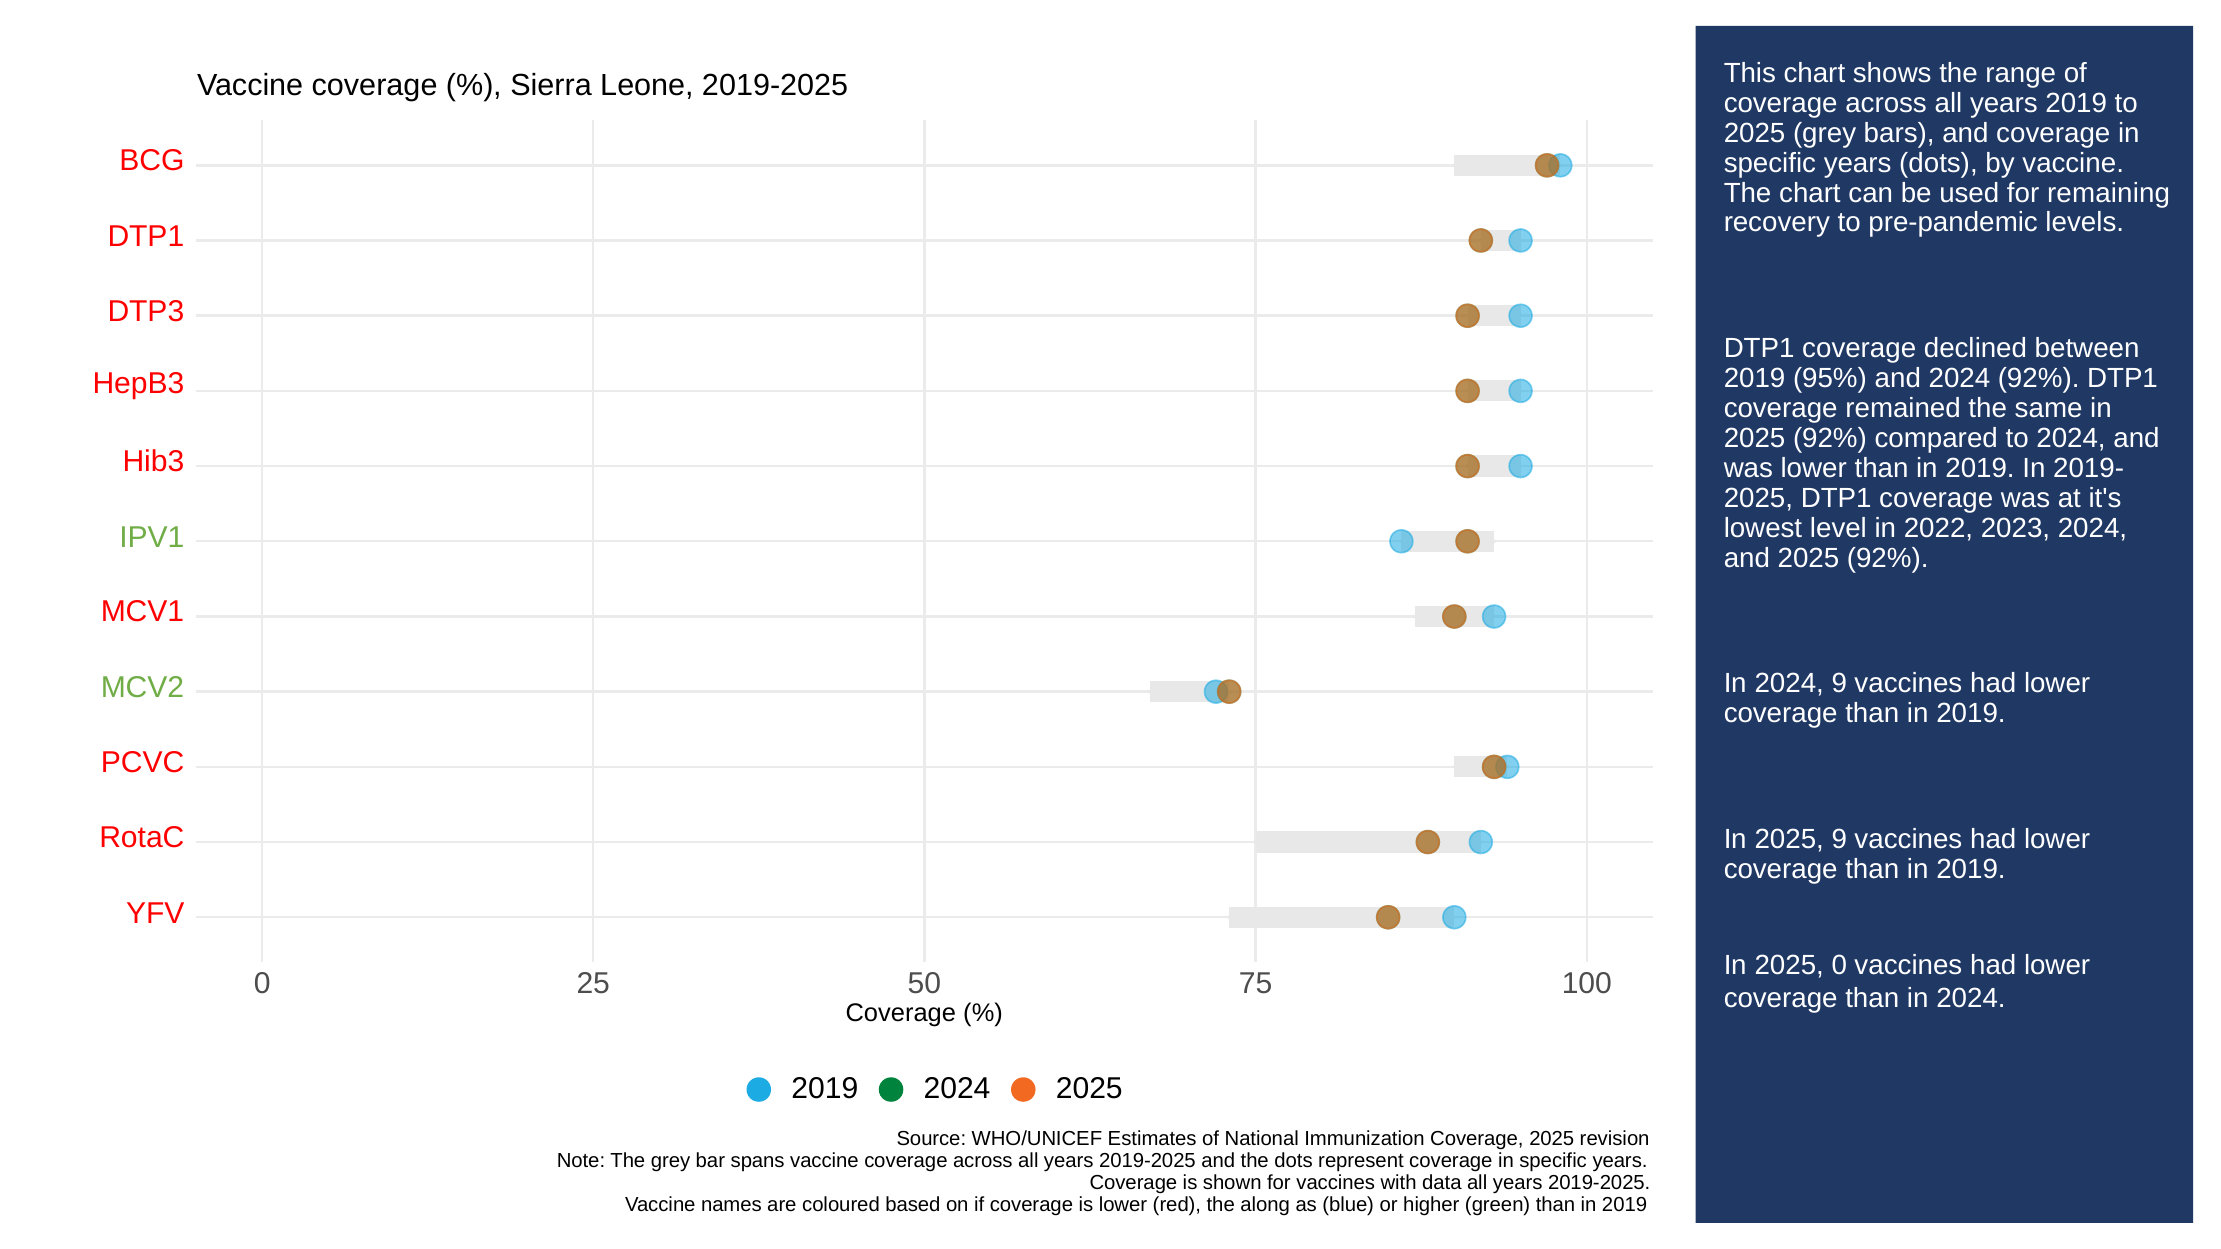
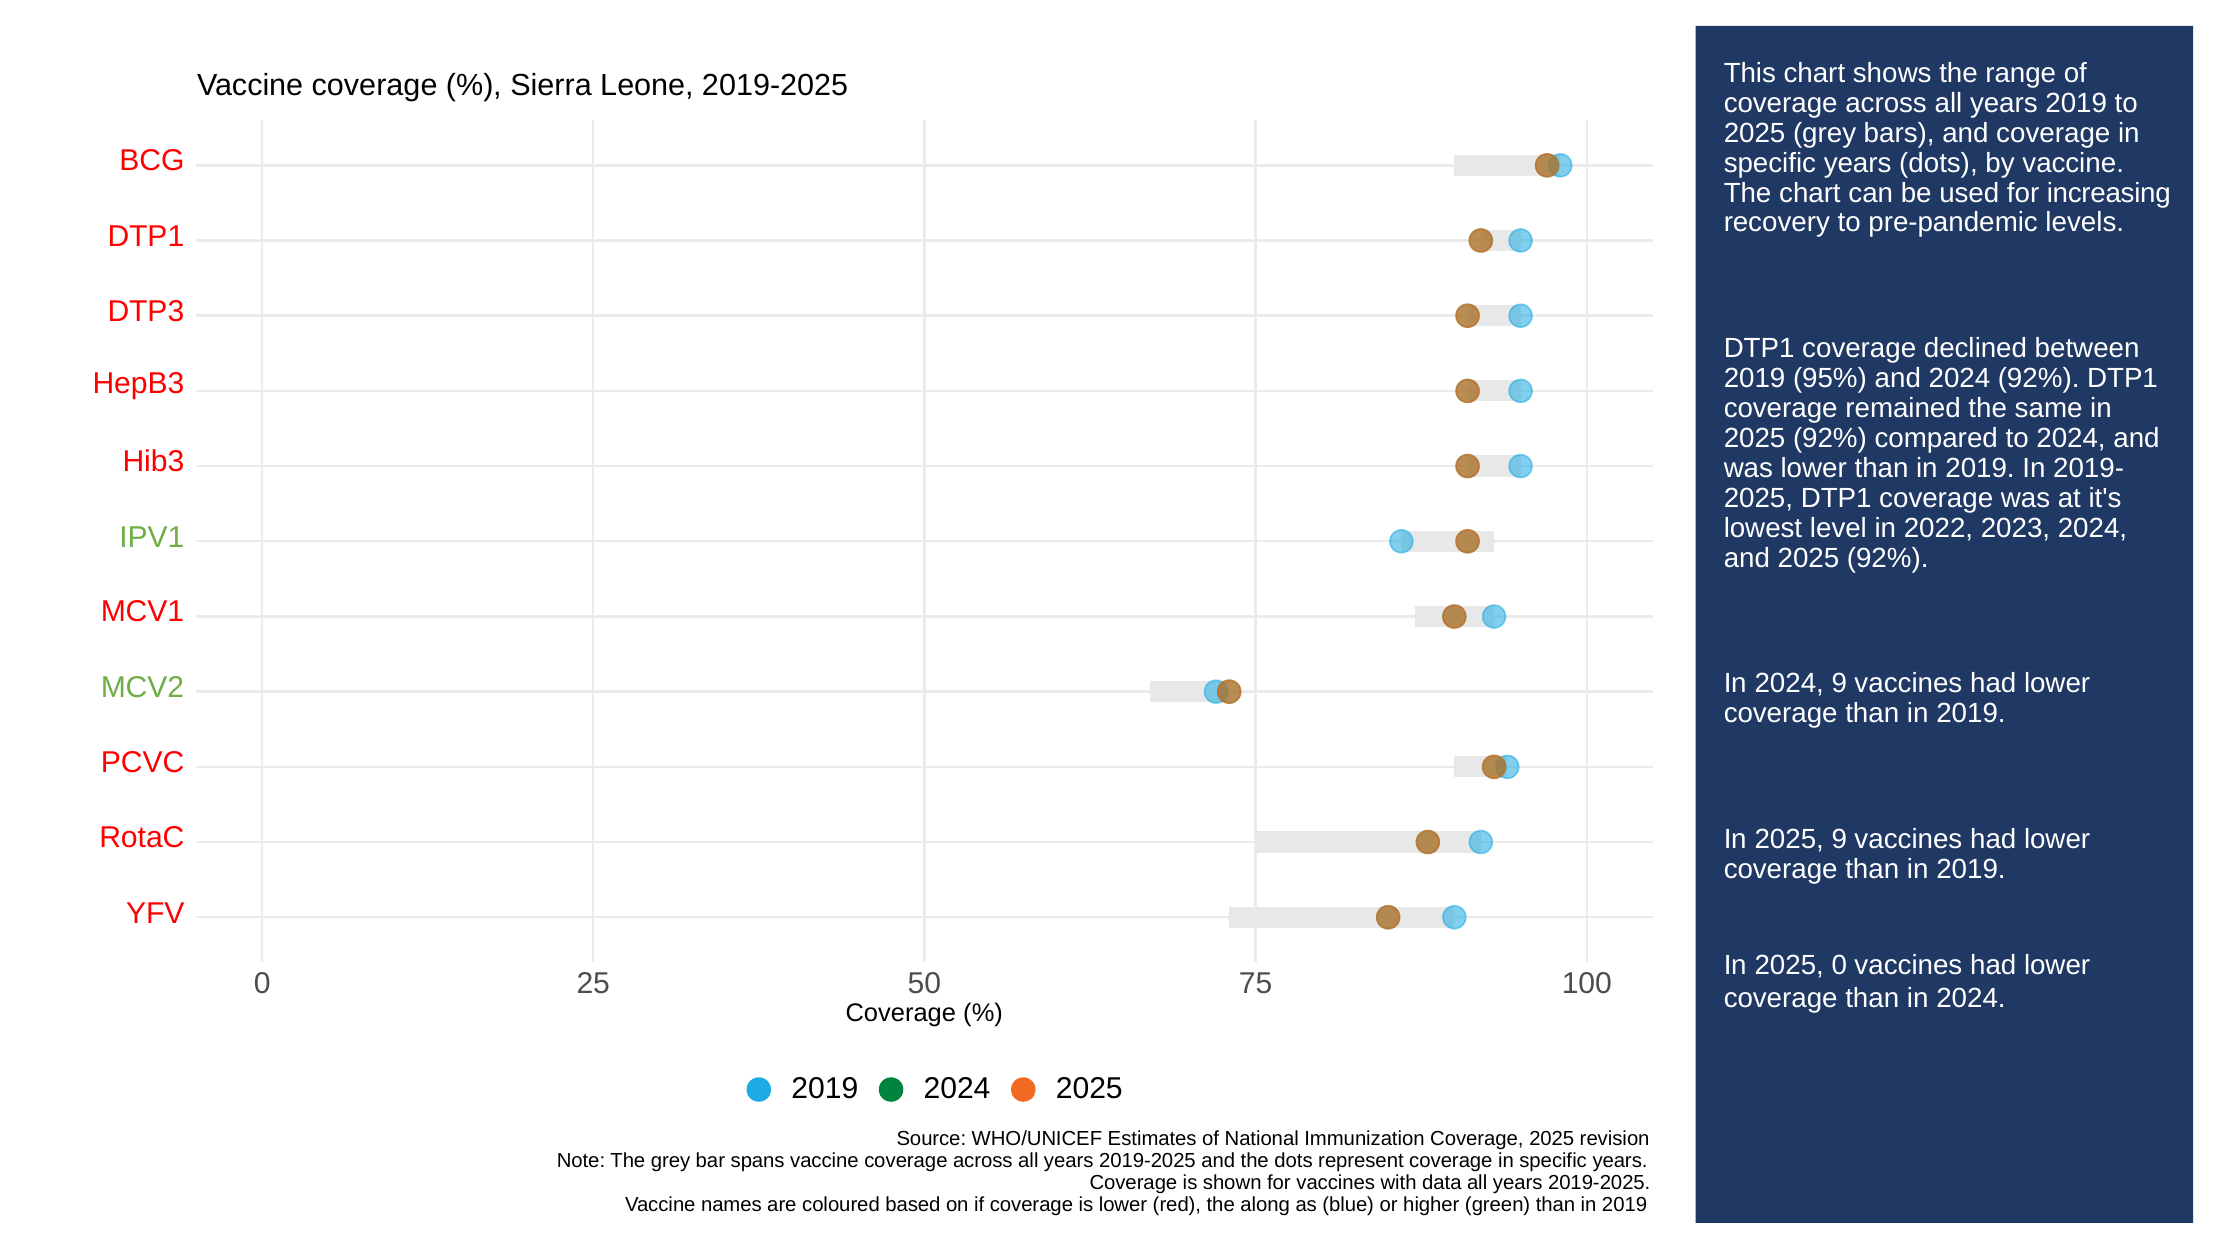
remaining: remaining -> increasing
